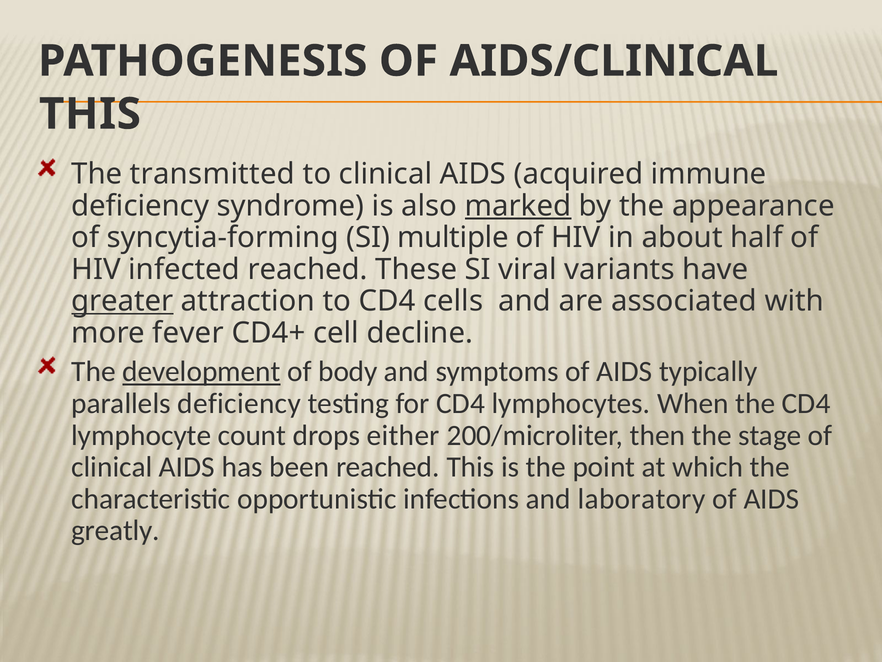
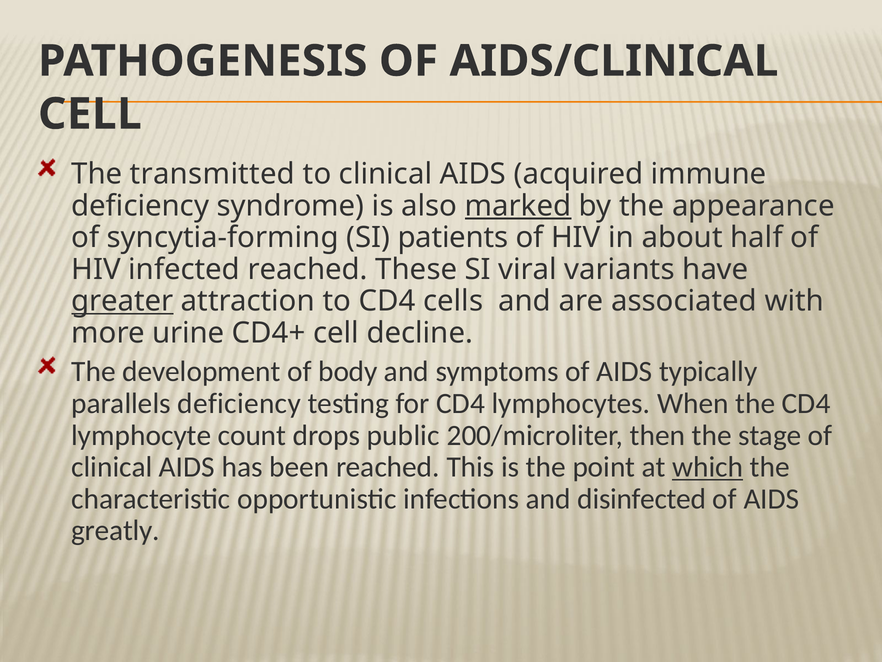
THIS at (90, 114): THIS -> CELL
multiple: multiple -> patients
fever: fever -> urine
development underline: present -> none
either: either -> public
which underline: none -> present
laboratory: laboratory -> disinfected
